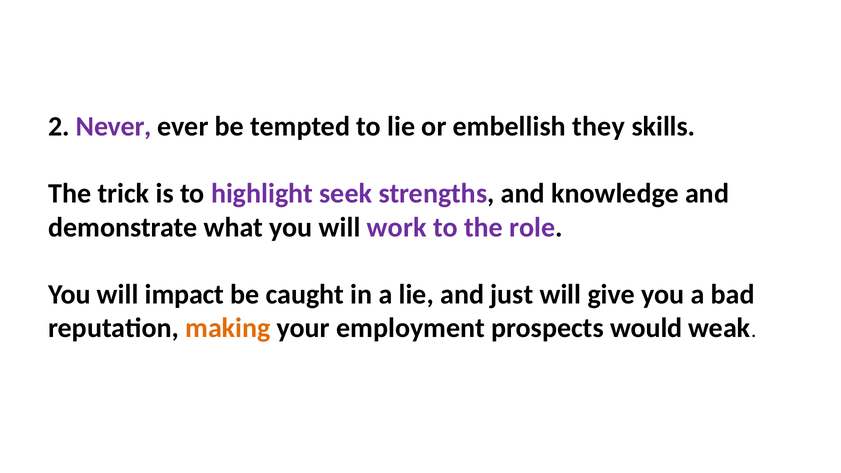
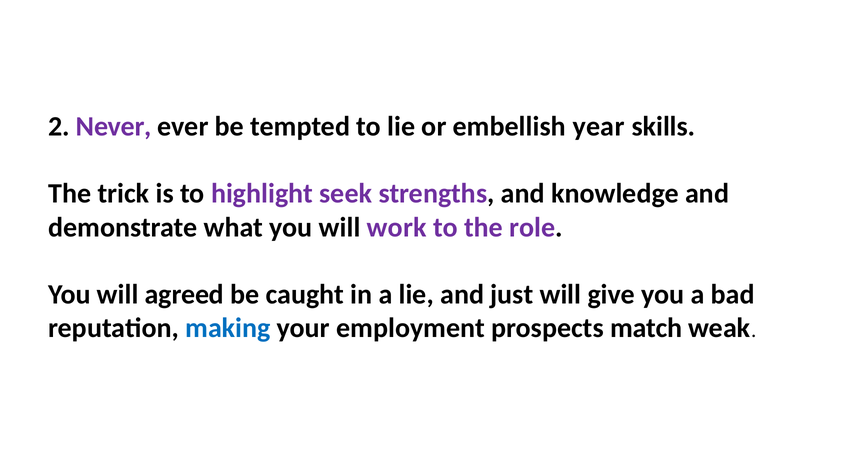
they: they -> year
impact: impact -> agreed
making colour: orange -> blue
would: would -> match
